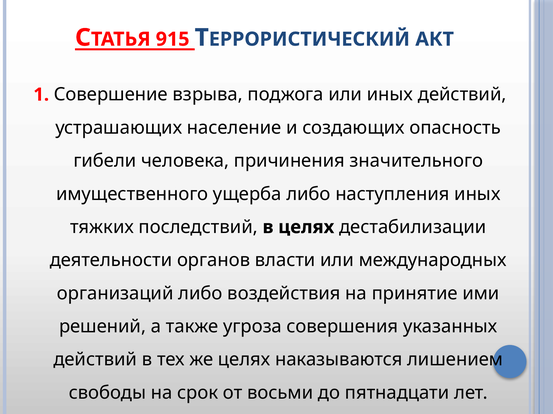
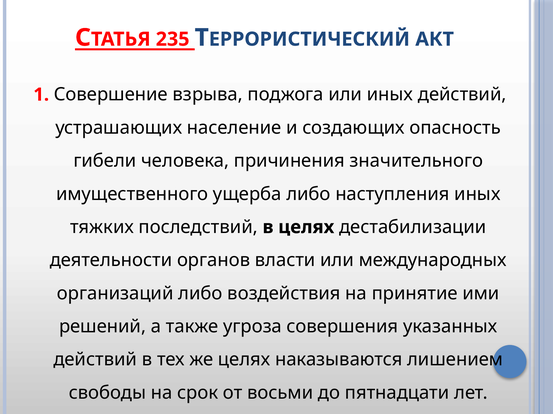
915: 915 -> 235
